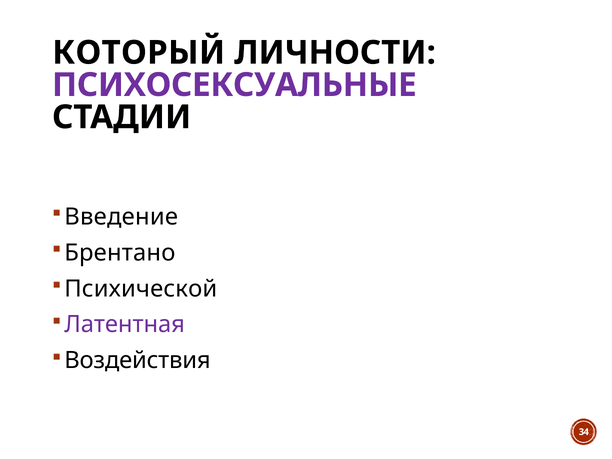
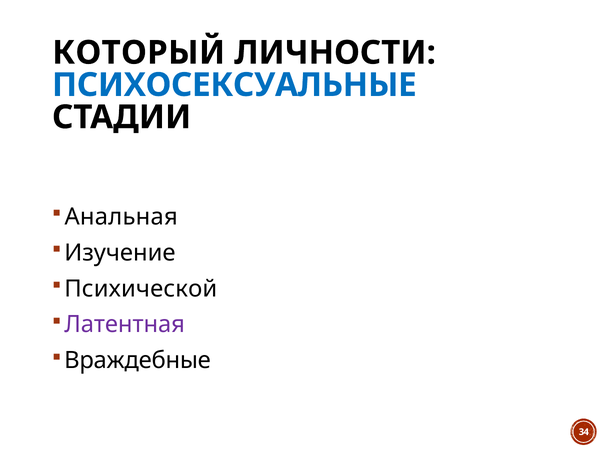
ПСИХОСЕКСУАЛЬНЫЕ colour: purple -> blue
Введение: Введение -> Анальная
Брентано: Брентано -> Изучение
Воздействия: Воздействия -> Враждебные
